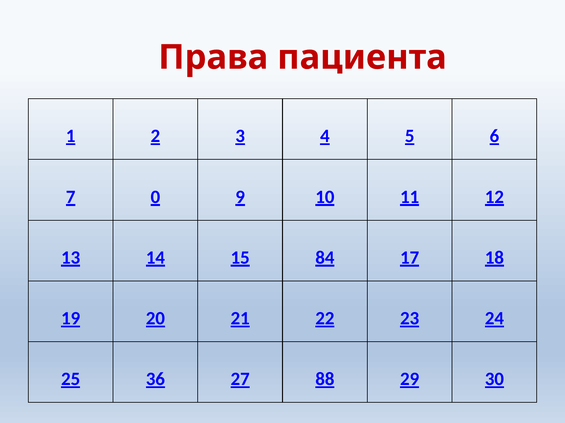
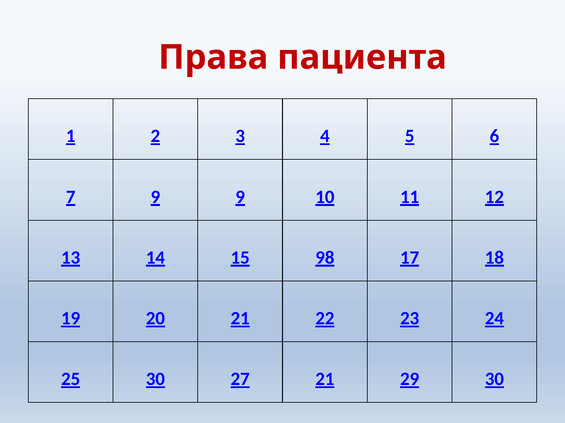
7 0: 0 -> 9
84: 84 -> 98
25 36: 36 -> 30
27 88: 88 -> 21
